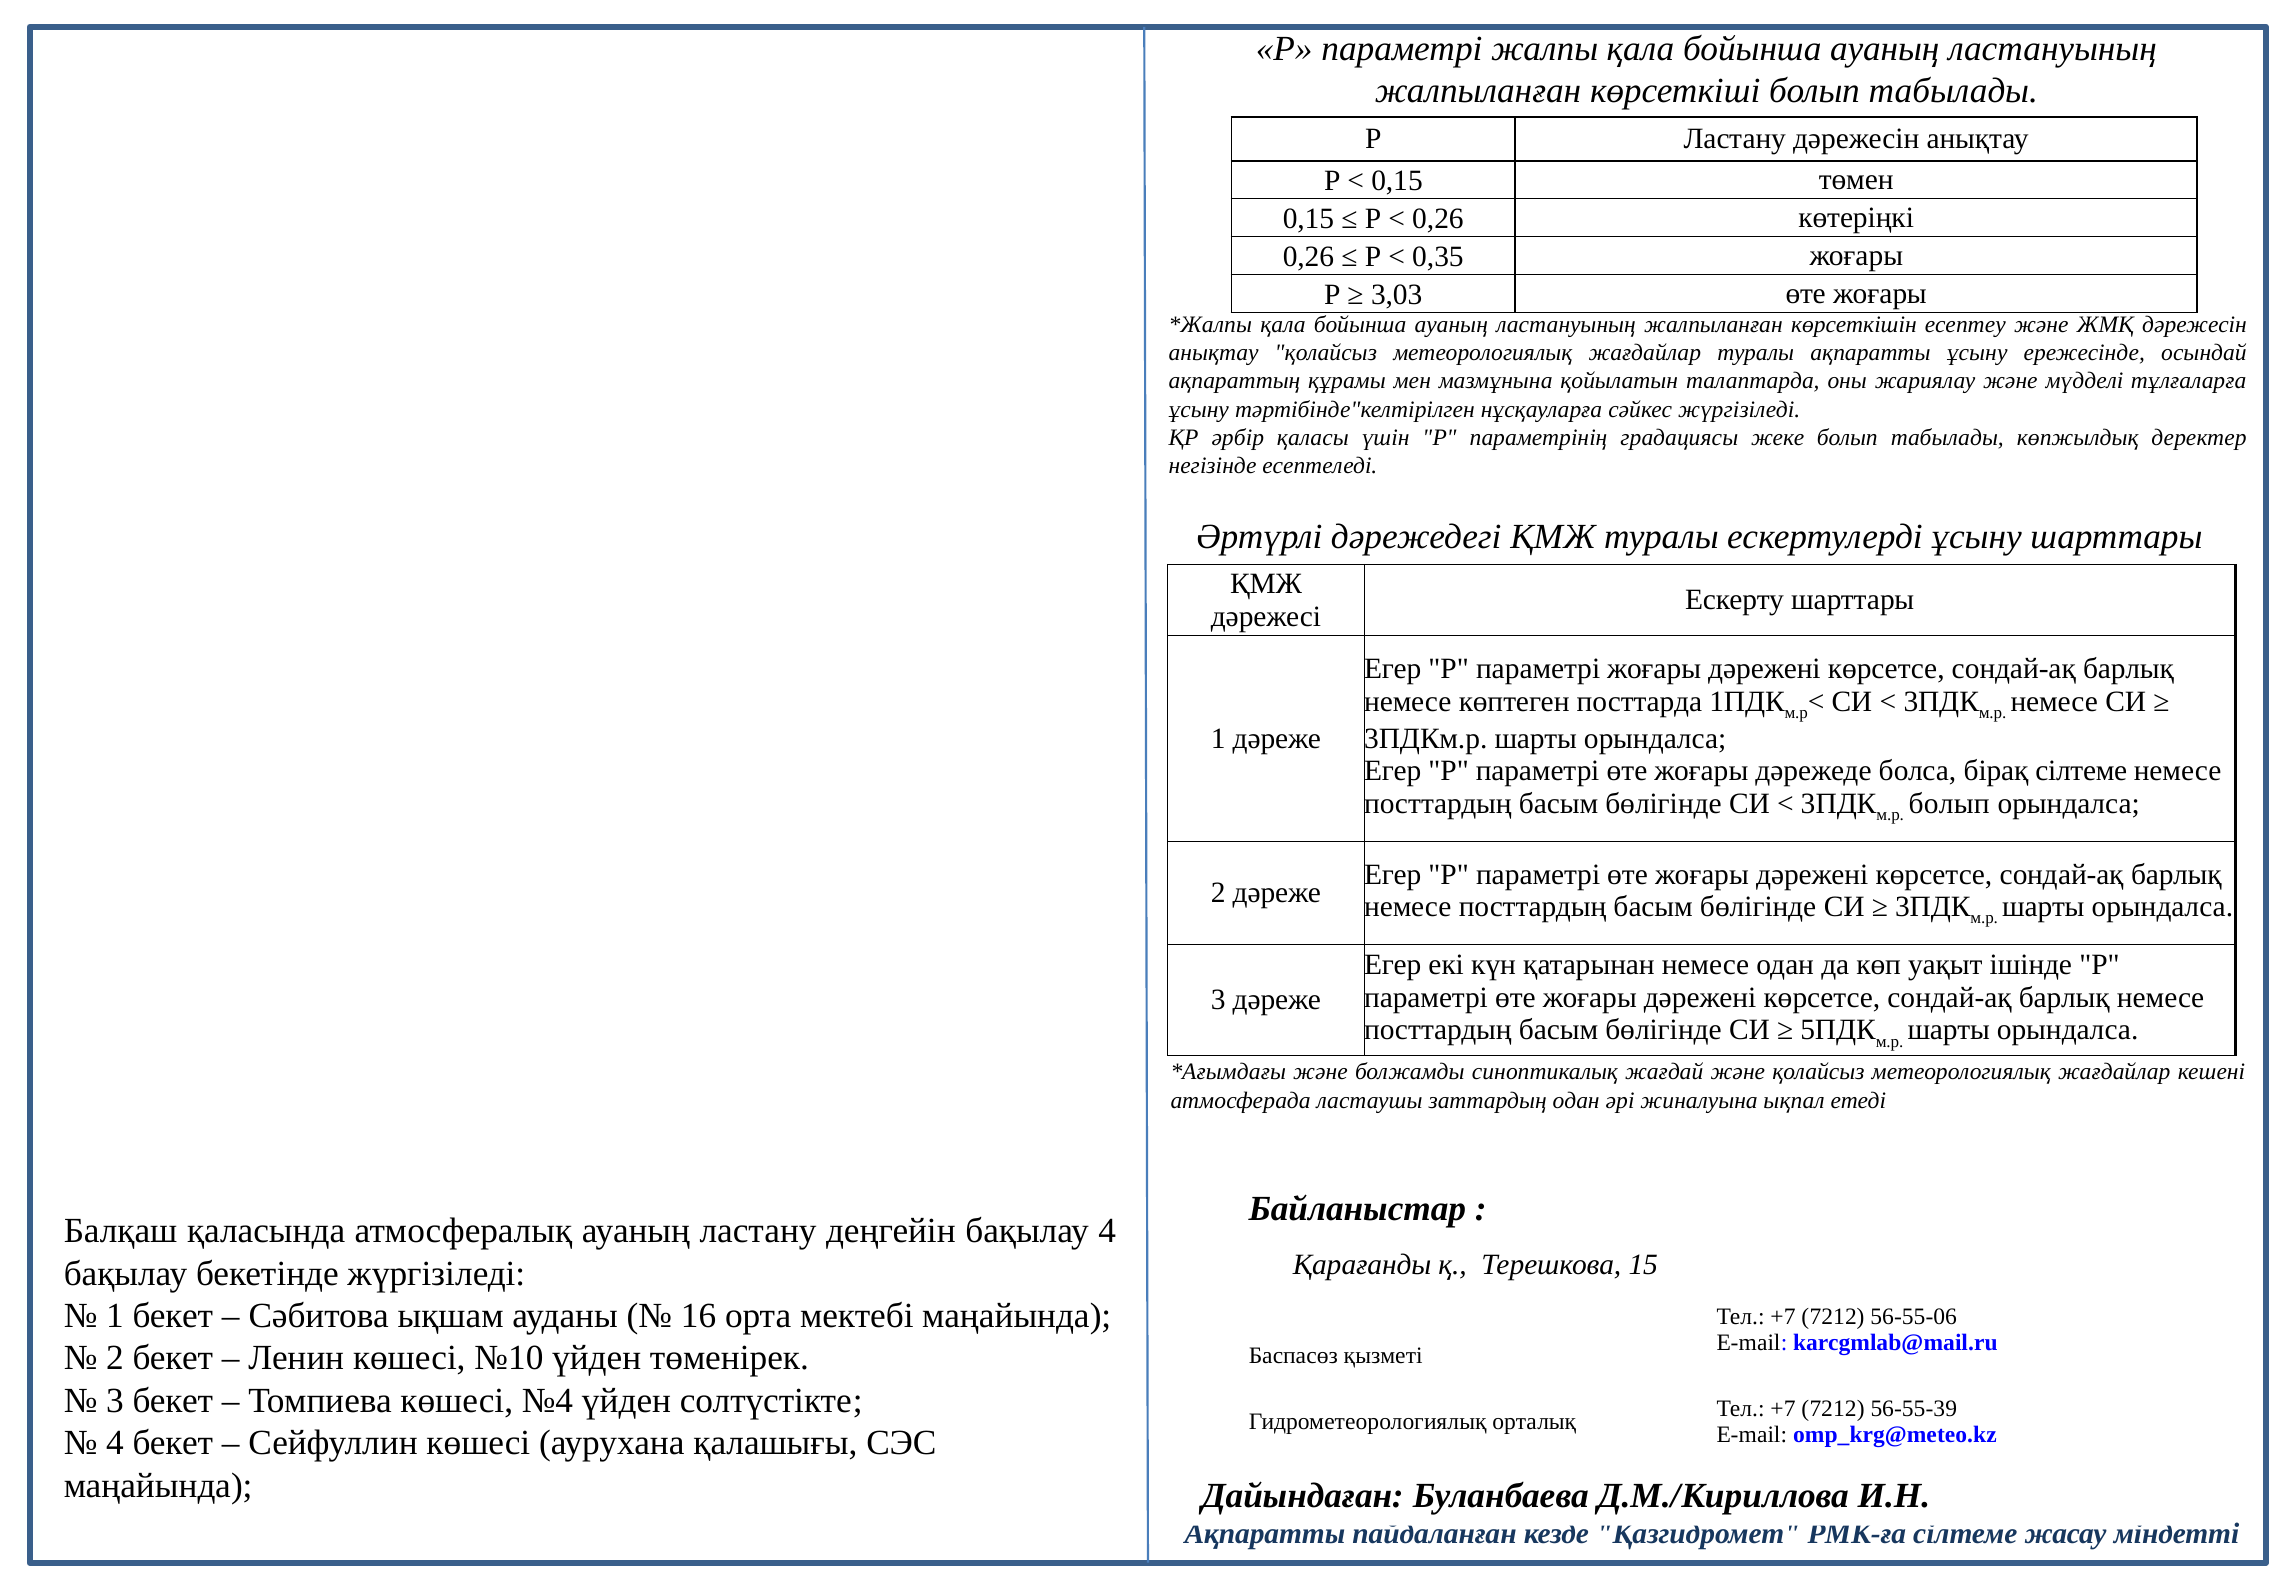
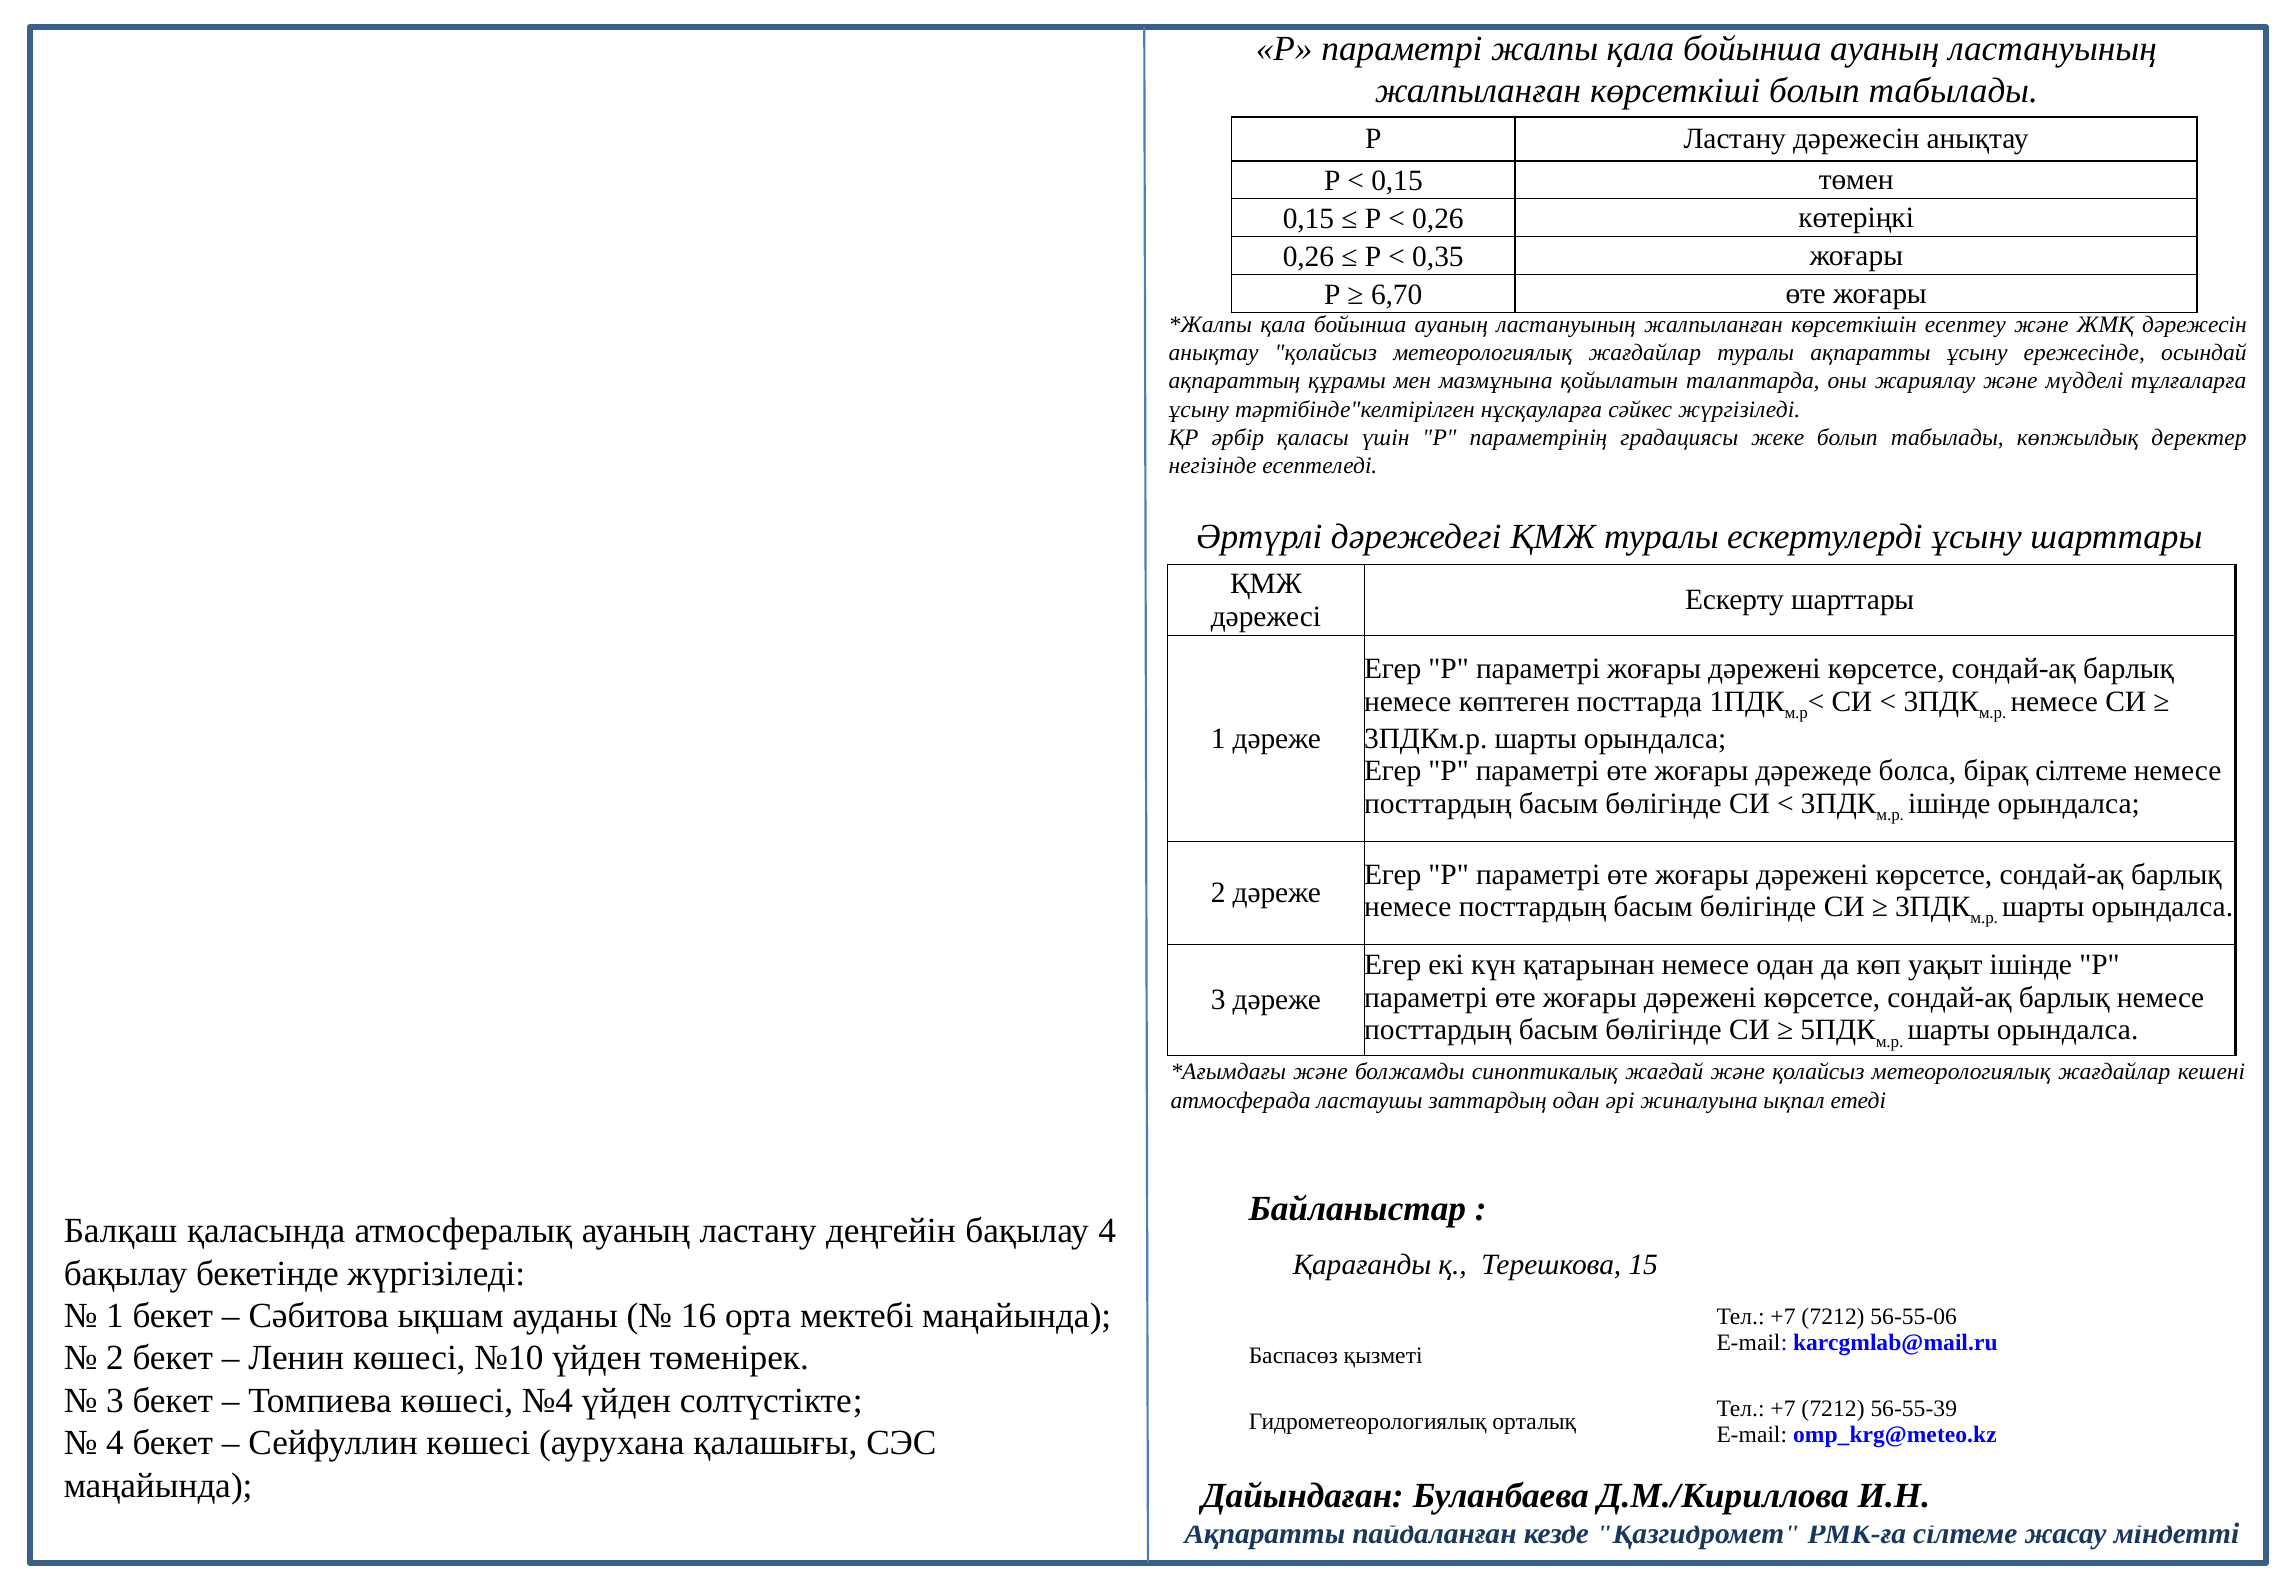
3,03: 3,03 -> 6,70
болып at (1949, 803): болып -> ішінде
